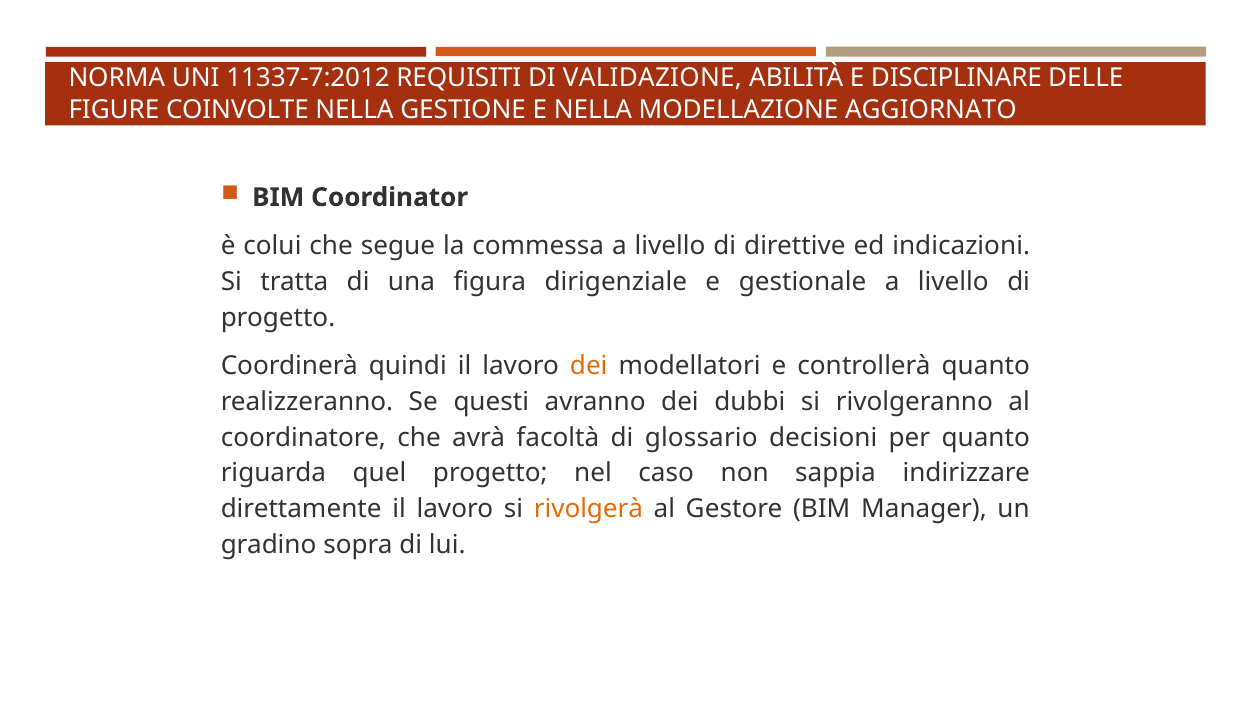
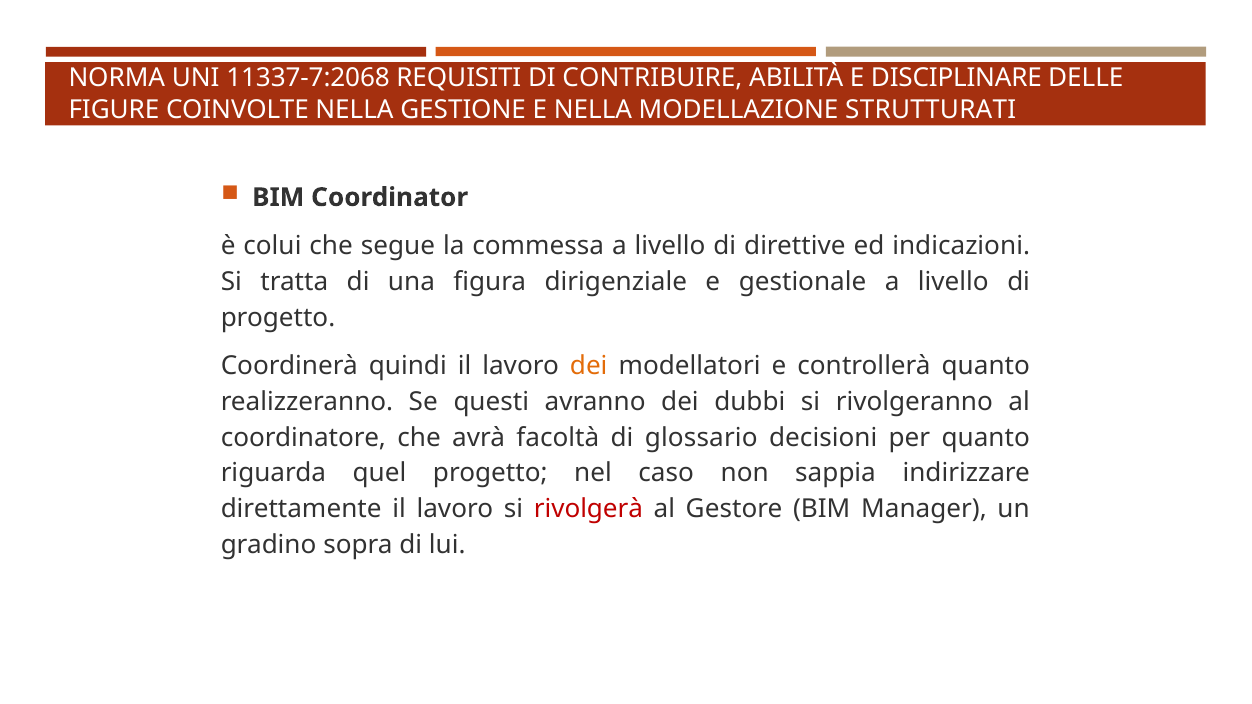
11337-7:2012: 11337-7:2012 -> 11337-7:2068
VALIDAZIONE: VALIDAZIONE -> CONTRIBUIRE
AGGIORNATO: AGGIORNATO -> STRUTTURATI
rivolgerà colour: orange -> red
